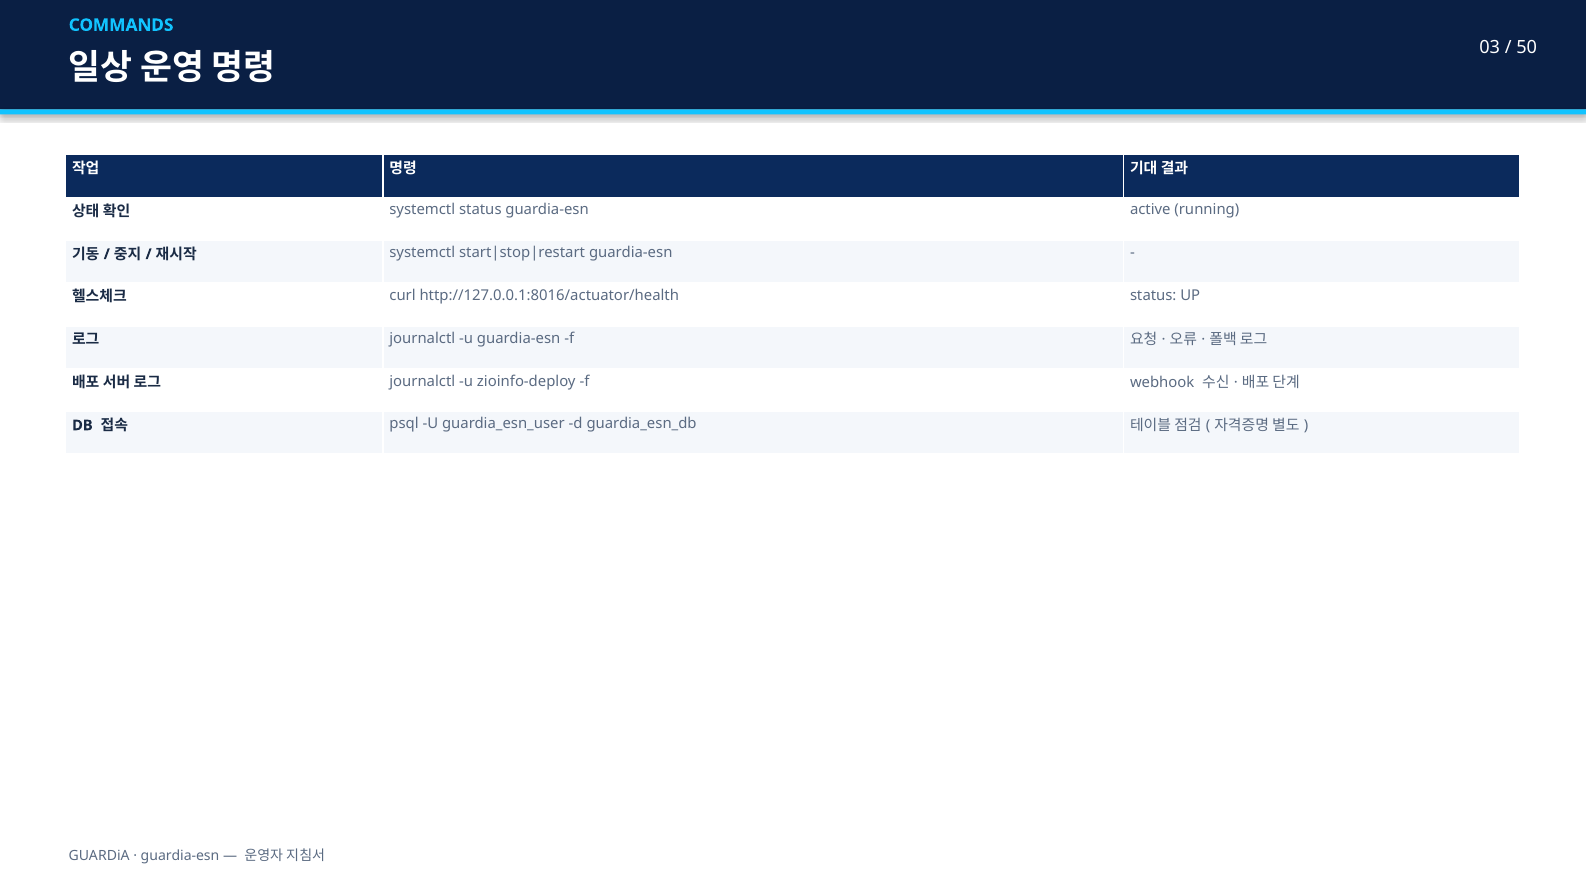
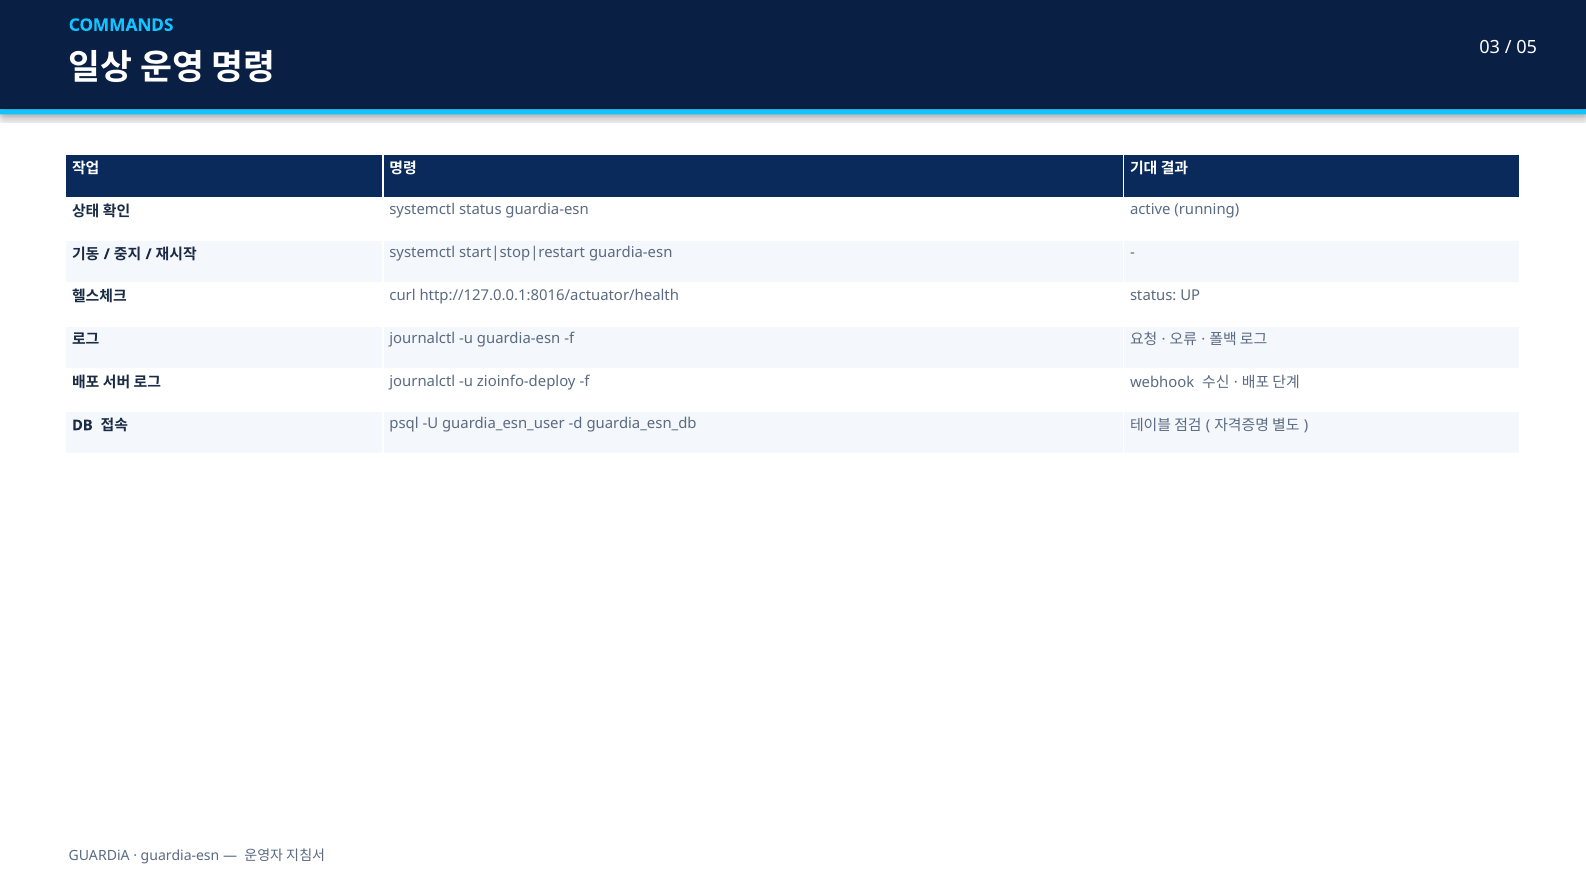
50: 50 -> 05
